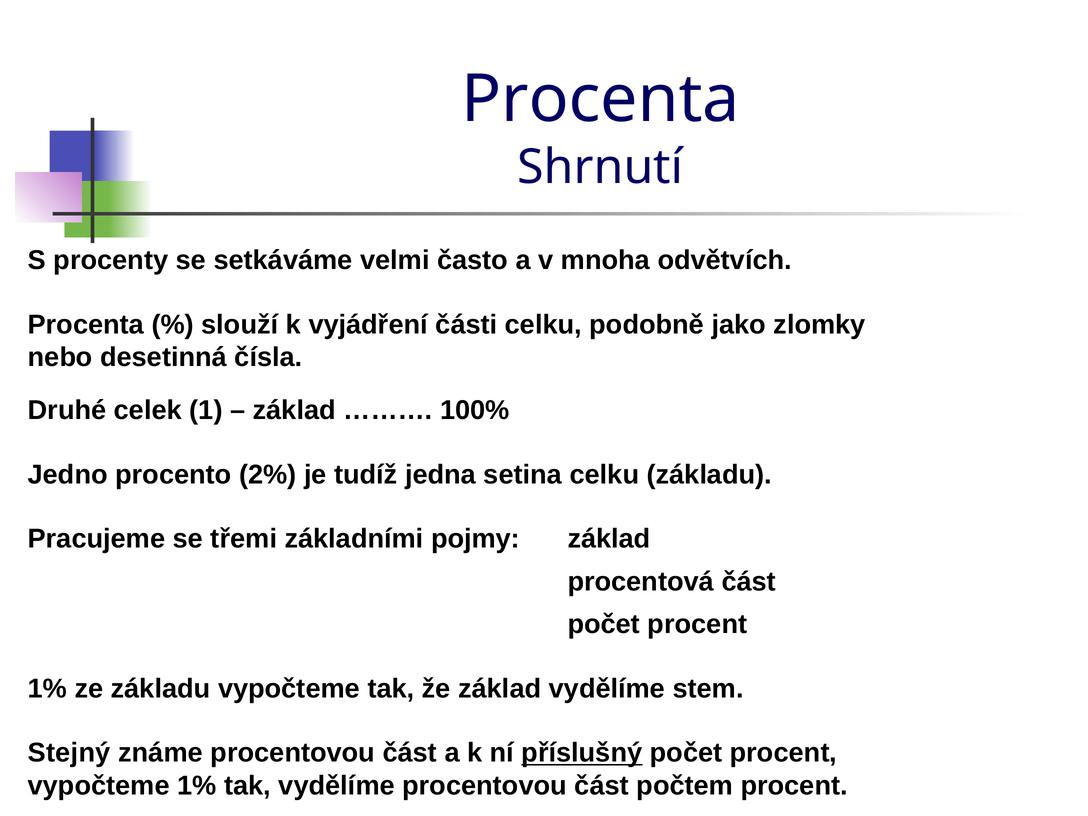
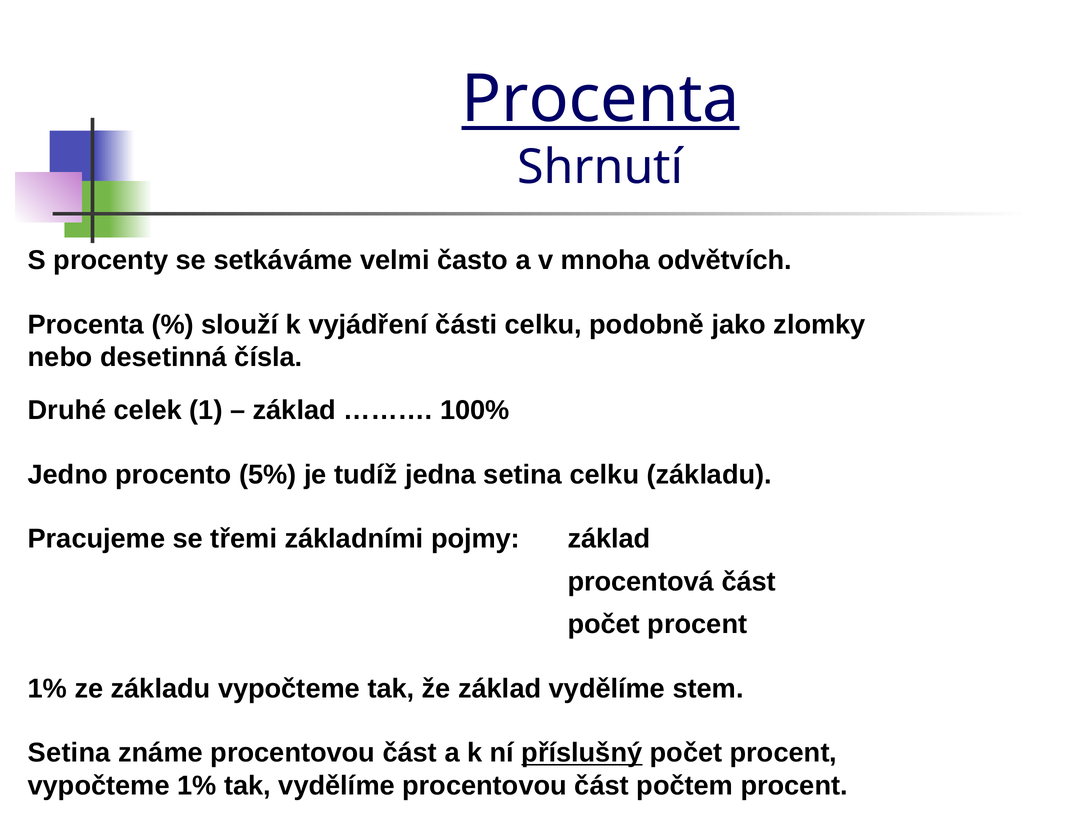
Procenta at (600, 100) underline: none -> present
2%: 2% -> 5%
Stejný at (69, 753): Stejný -> Setina
